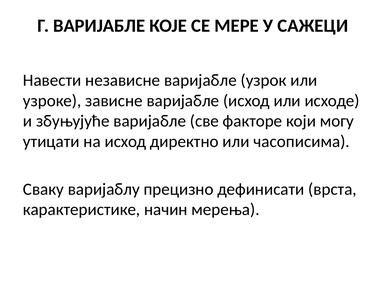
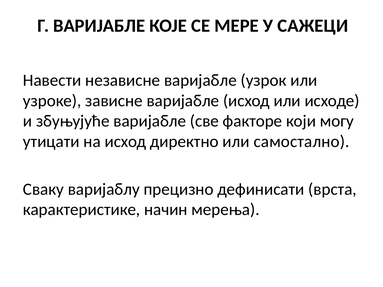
часописима: часописима -> самостално
